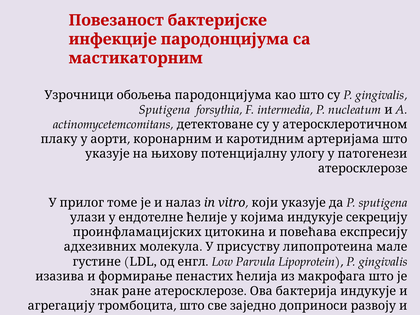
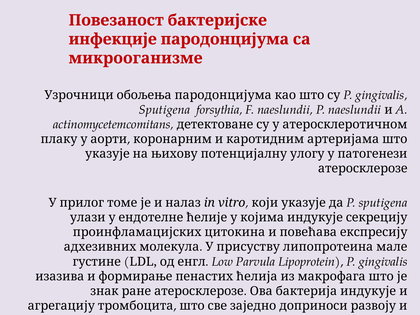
мастикаторним: мастикаторним -> микрооганизме
F intermedia: intermedia -> naeslundii
P nucleatum: nucleatum -> naeslundii
